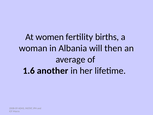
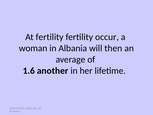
At women: women -> fertility
births: births -> occur
